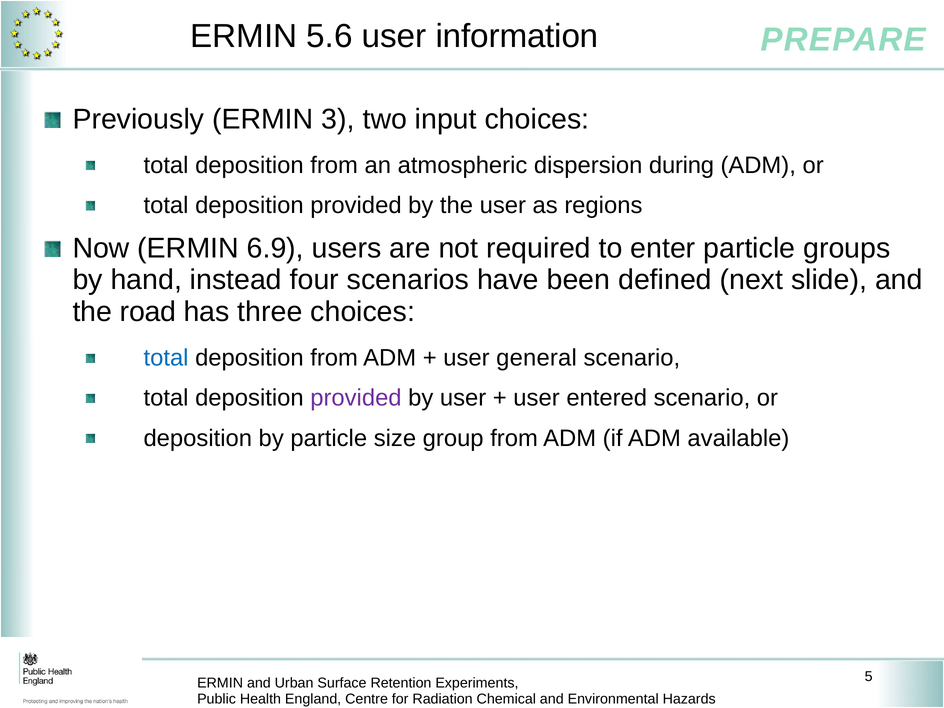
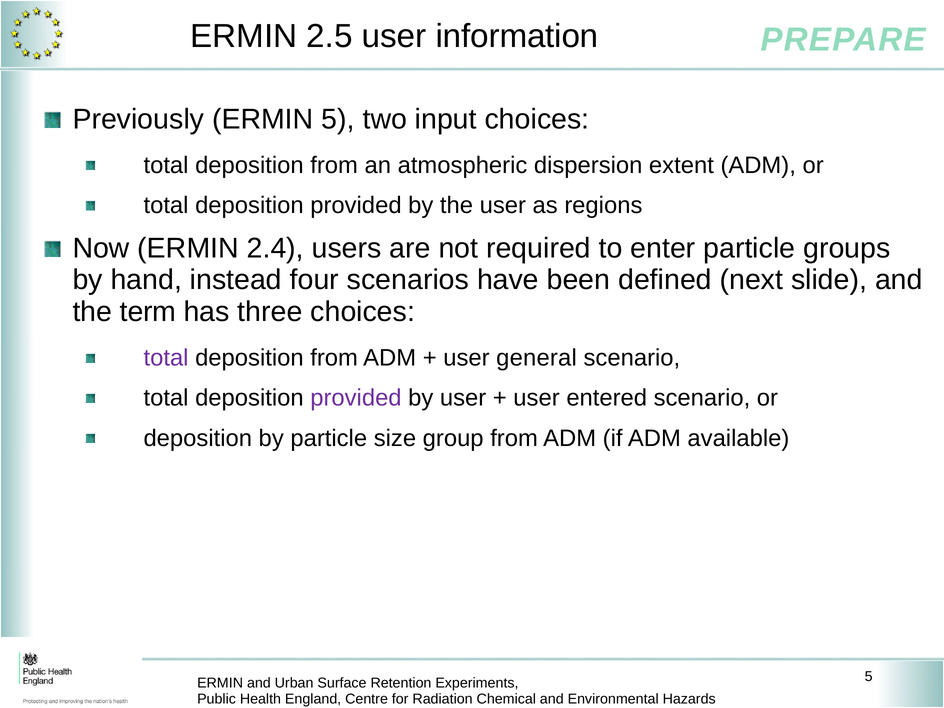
5.6: 5.6 -> 2.5
ERMIN 3: 3 -> 5
during: during -> extent
6.9: 6.9 -> 2.4
road: road -> term
total at (166, 358) colour: blue -> purple
